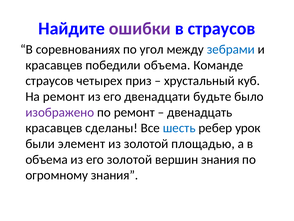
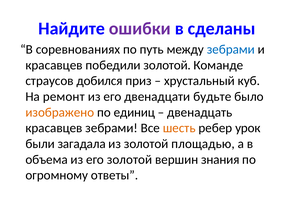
в страусов: страусов -> сделаны
угол: угол -> путь
победили объема: объема -> золотой
четырех: четырех -> добился
изображено colour: purple -> orange
по ремонт: ремонт -> единиц
красавцев сделаны: сделаны -> зебрами
шесть colour: blue -> orange
элемент: элемент -> загадала
огромному знания: знания -> ответы
